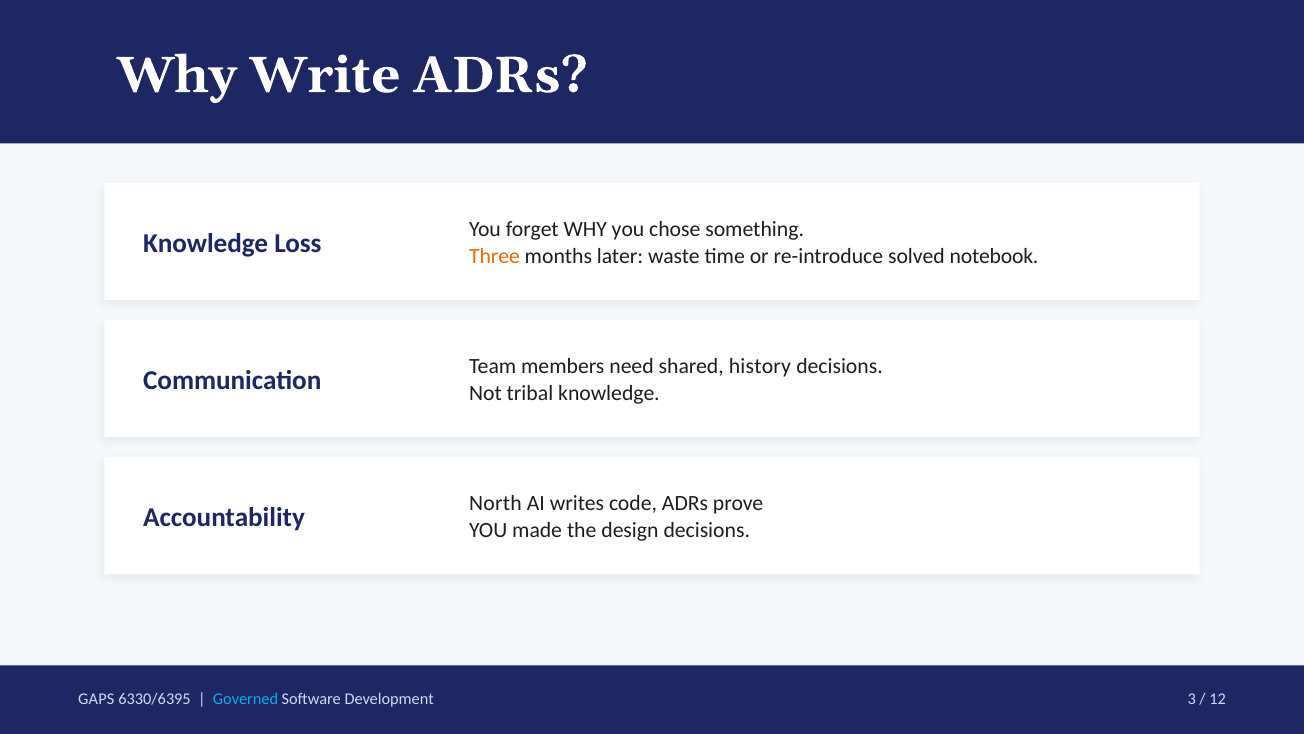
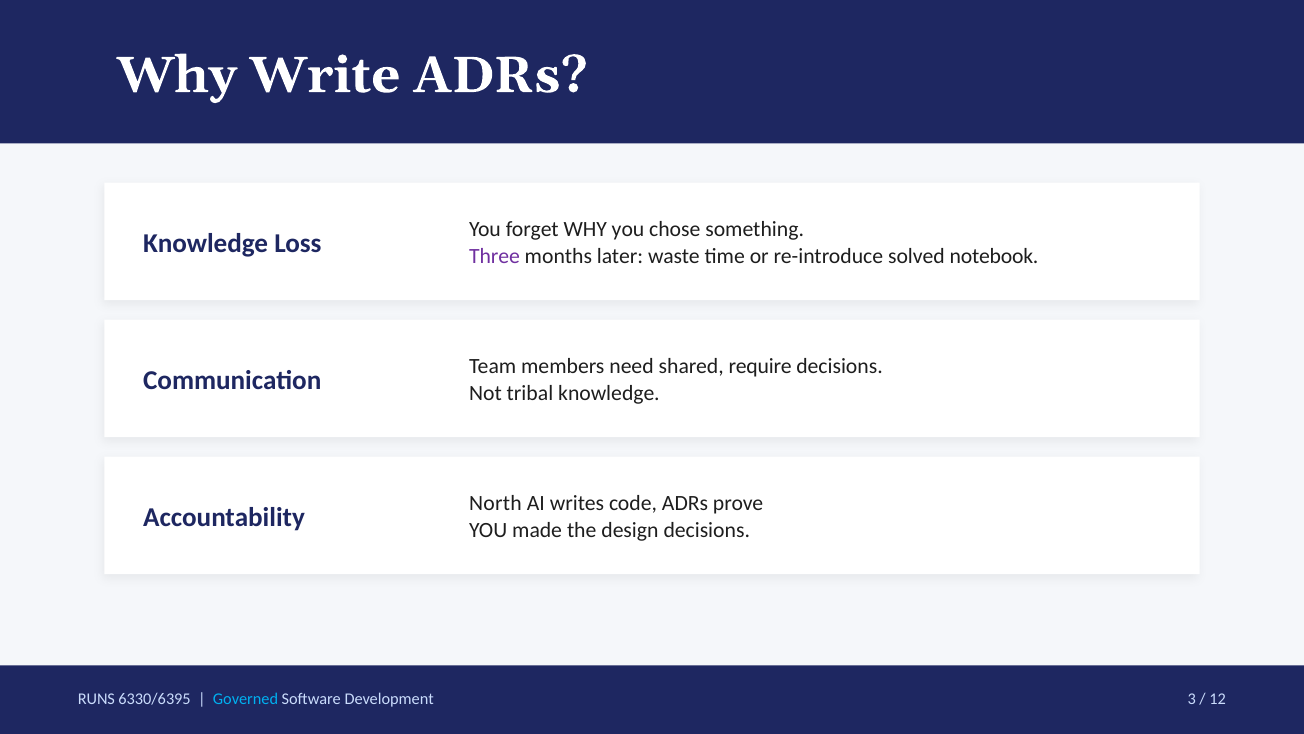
Three colour: orange -> purple
history: history -> require
GAPS: GAPS -> RUNS
